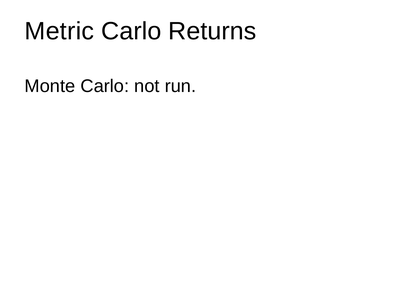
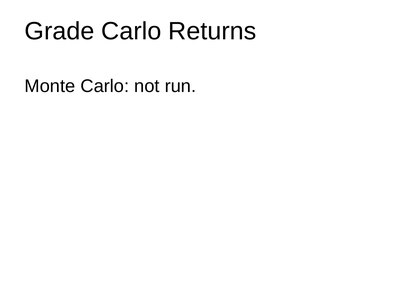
Metric: Metric -> Grade
